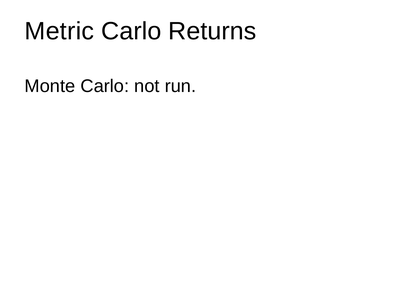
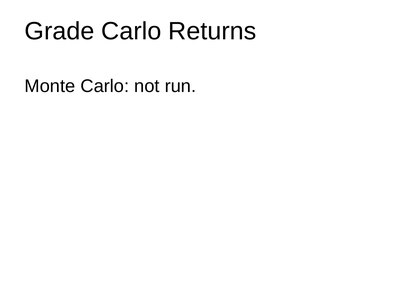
Metric: Metric -> Grade
